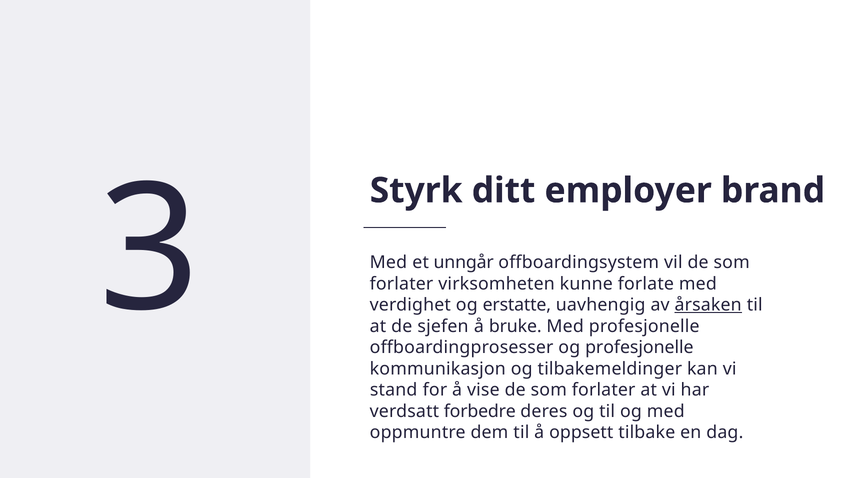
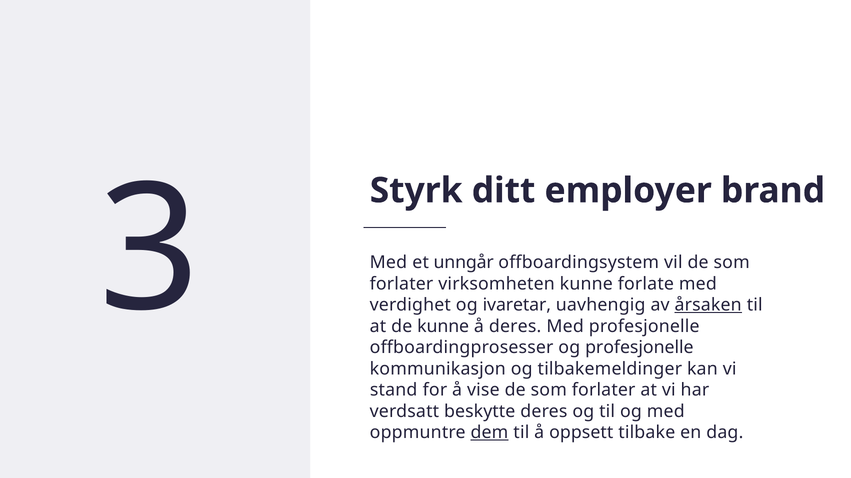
erstatte: erstatte -> ivaretar
de sjefen: sjefen -> kunne
å bruke: bruke -> deres
forbedre: forbedre -> beskytte
dem underline: none -> present
